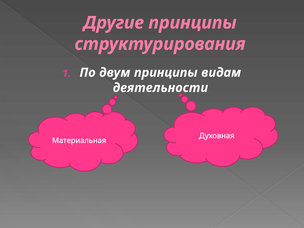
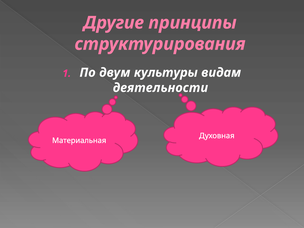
двум принципы: принципы -> культуры
